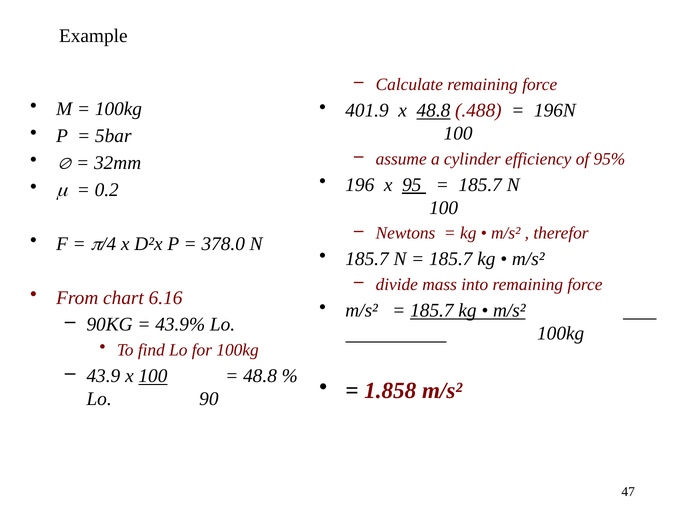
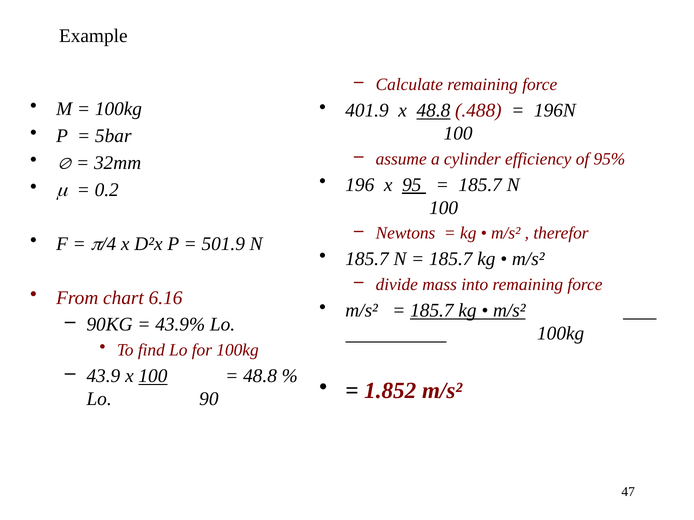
378.0: 378.0 -> 501.9
1.858: 1.858 -> 1.852
